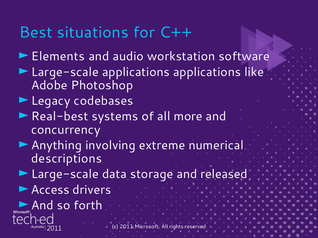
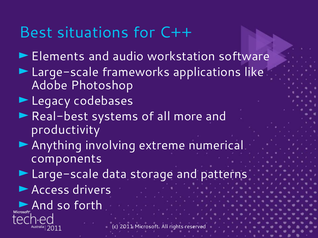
Large-scale applications: applications -> frameworks
concurrency: concurrency -> productivity
descriptions: descriptions -> components
released: released -> patterns
